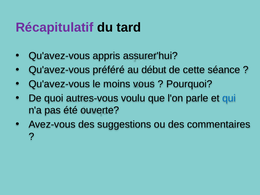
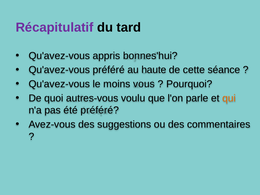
assurer'hui: assurer'hui -> bonnes'hui
début: début -> haute
qui colour: blue -> orange
été ouverte: ouverte -> préféré
